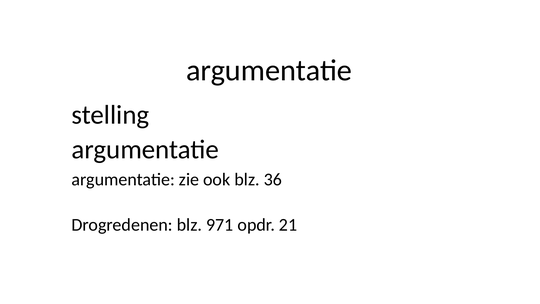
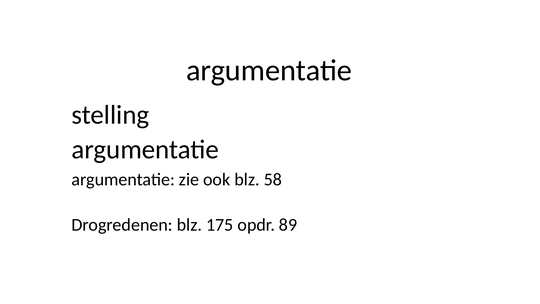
36: 36 -> 58
971: 971 -> 175
21: 21 -> 89
